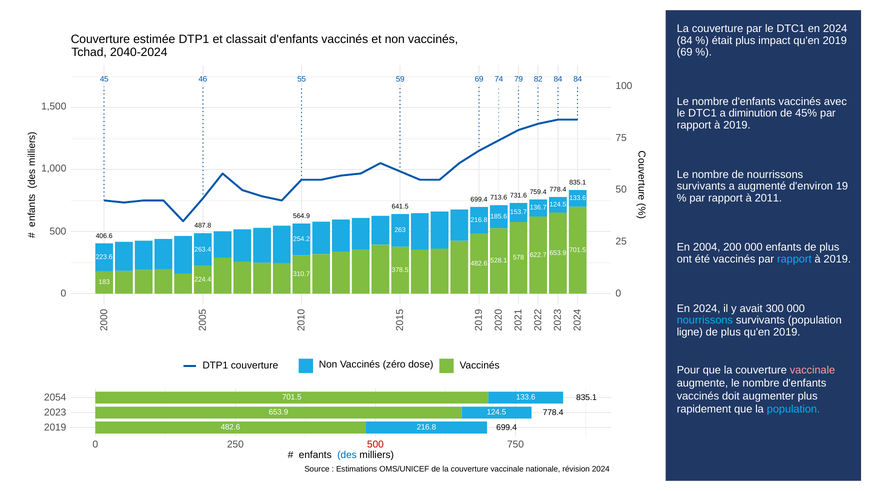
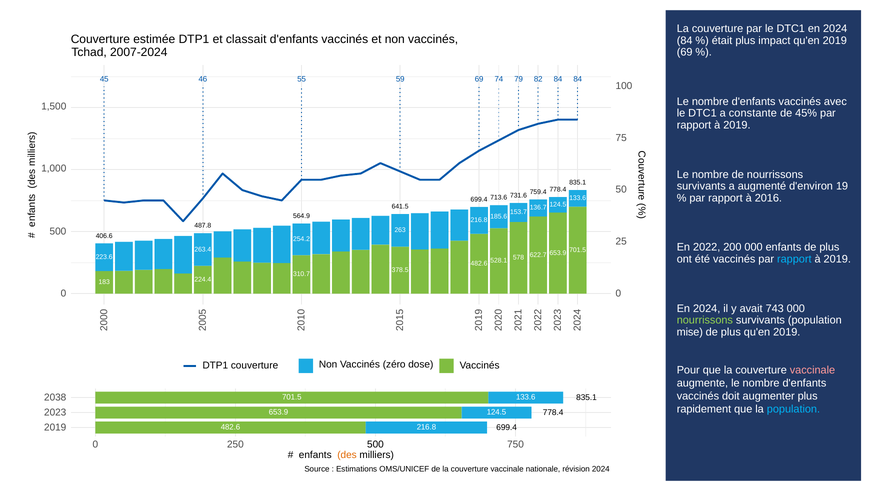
2040-2024: 2040-2024 -> 2007-2024
diminution: diminution -> constante
2011: 2011 -> 2016
2004: 2004 -> 2022
300: 300 -> 743
nourrissons at (705, 320) colour: light blue -> light green
ligne: ligne -> mise
2054: 2054 -> 2038
500 at (375, 444) colour: red -> black
des colour: blue -> orange
